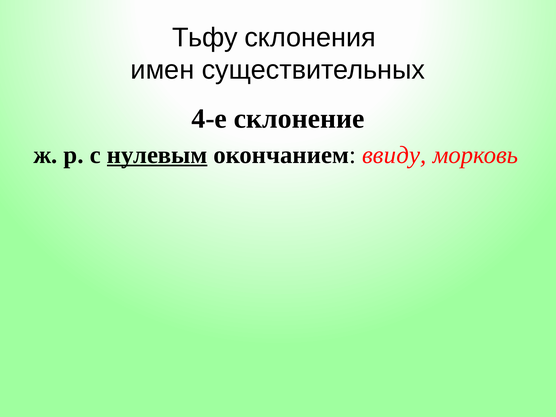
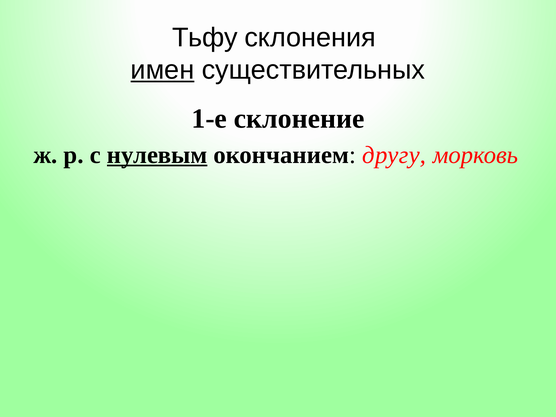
имен underline: none -> present
4-е: 4-е -> 1-е
ввиду: ввиду -> другу
